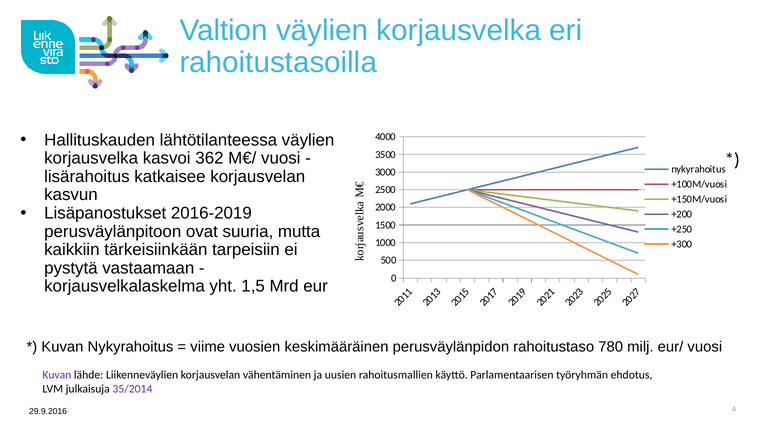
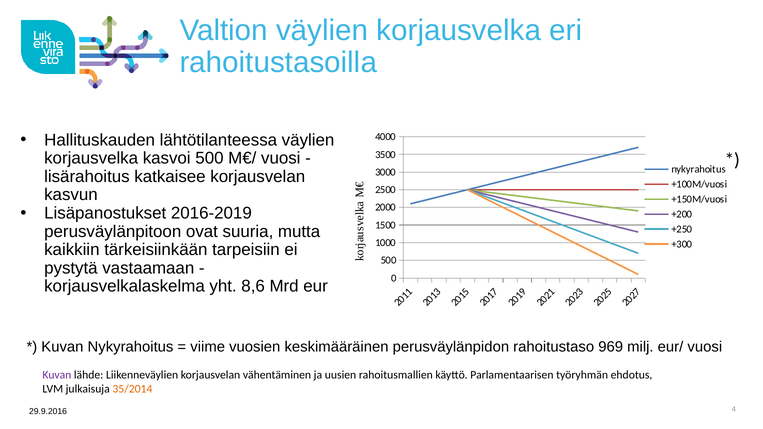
kasvoi 362: 362 -> 500
1,5: 1,5 -> 8,6
780: 780 -> 969
35/2014 colour: purple -> orange
